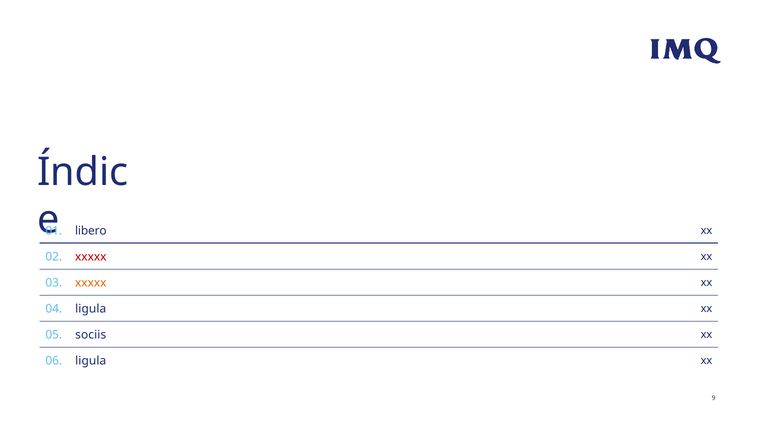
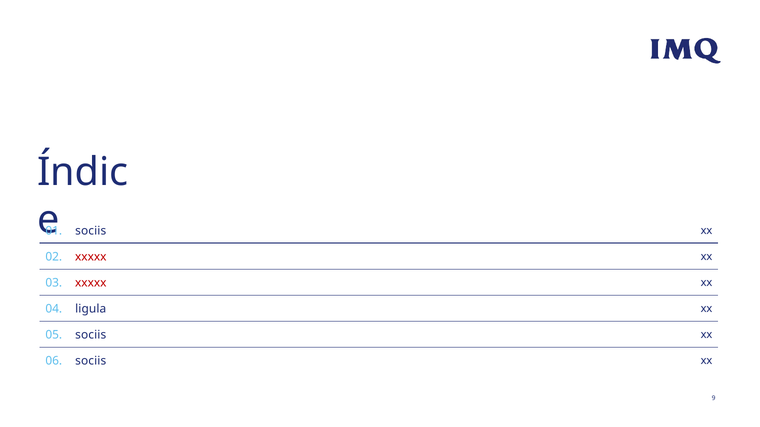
libero at (91, 231): libero -> sociis
xxxxx at (91, 283) colour: orange -> red
06 ligula: ligula -> sociis
